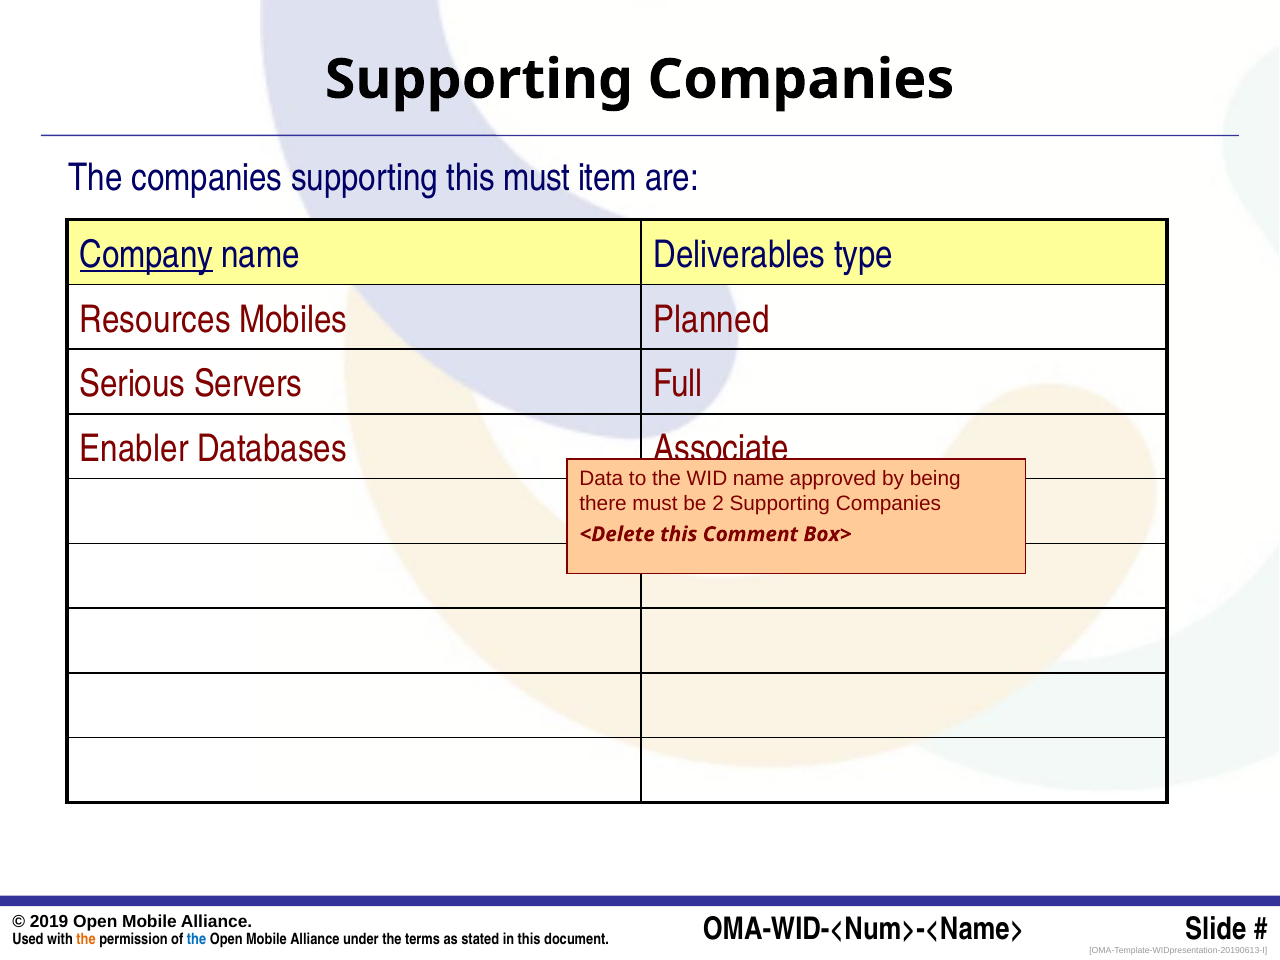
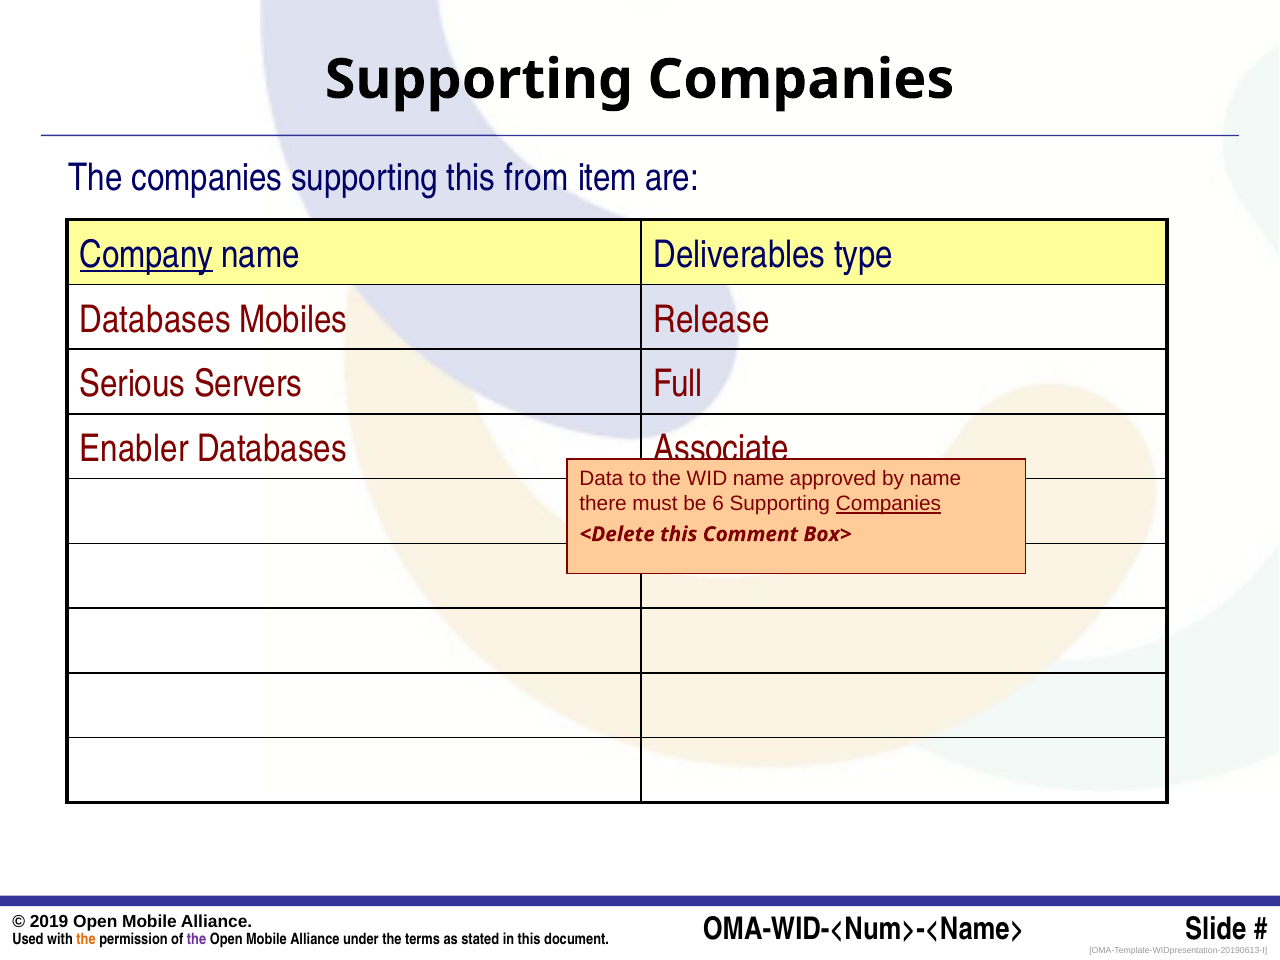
this must: must -> from
Resources at (155, 319): Resources -> Databases
Planned: Planned -> Release
by being: being -> name
2: 2 -> 6
Companies at (889, 504) underline: none -> present
the at (197, 939) colour: blue -> purple
